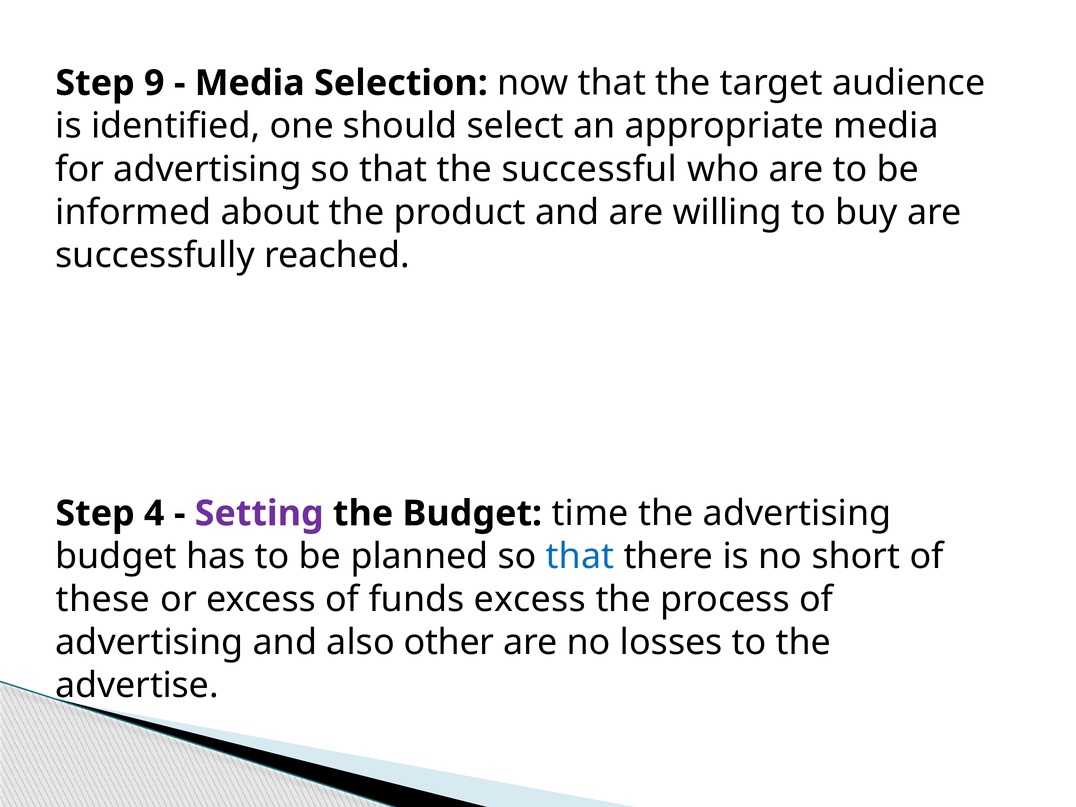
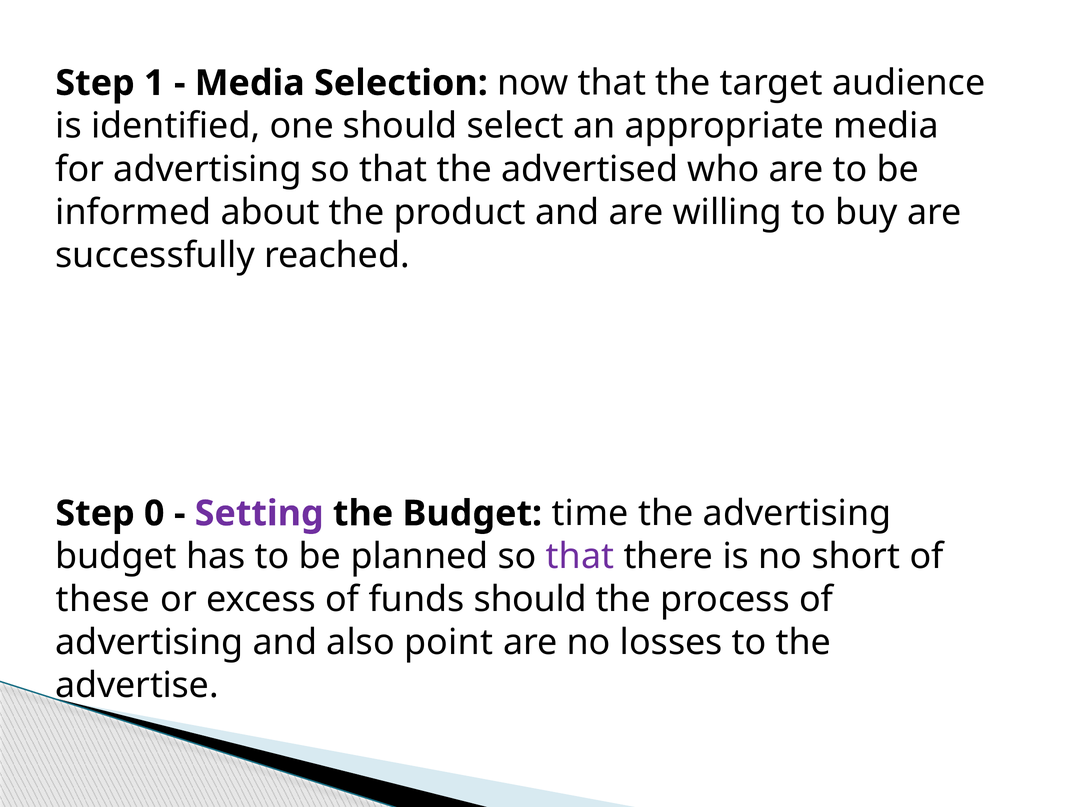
9: 9 -> 1
successful: successful -> advertised
4: 4 -> 0
that at (580, 557) colour: blue -> purple
funds excess: excess -> should
other: other -> point
